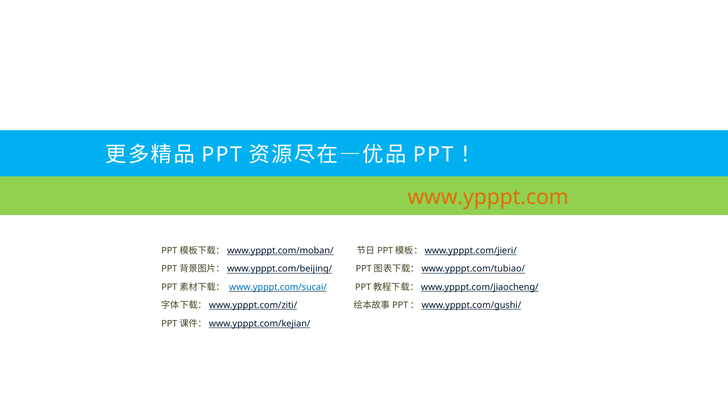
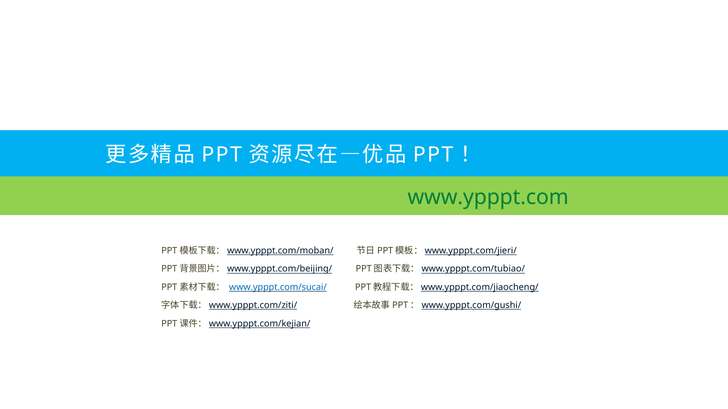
www.ypppt.com colour: orange -> green
